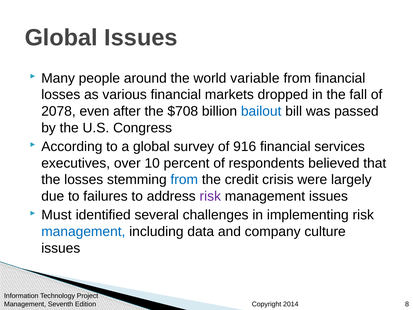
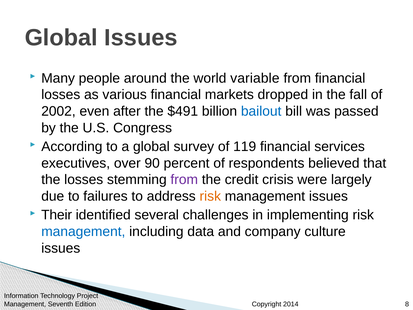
2078: 2078 -> 2002
$708: $708 -> $491
916: 916 -> 119
10: 10 -> 90
from at (184, 180) colour: blue -> purple
risk at (210, 196) colour: purple -> orange
Must: Must -> Their
